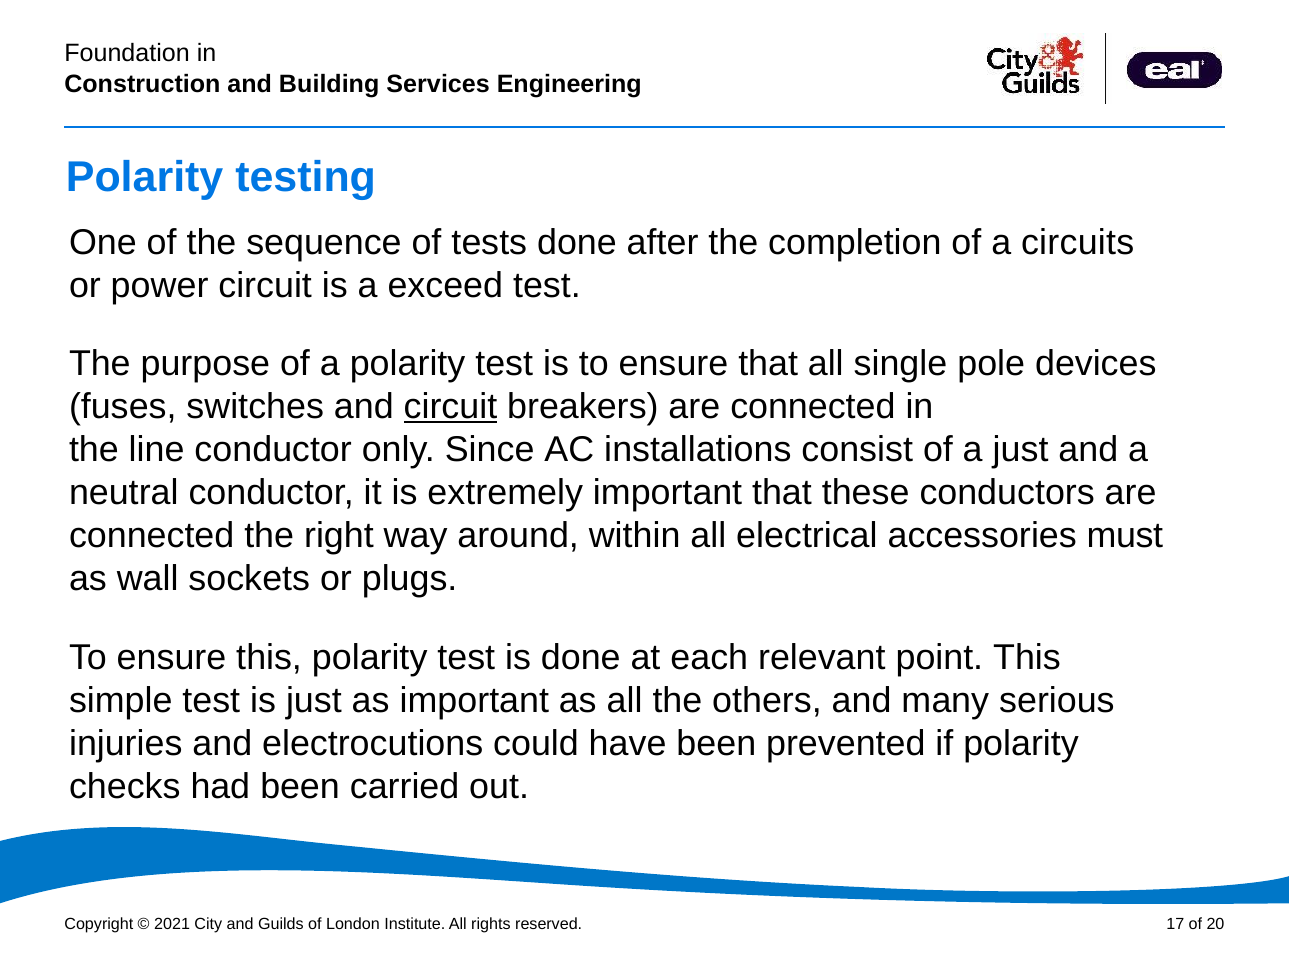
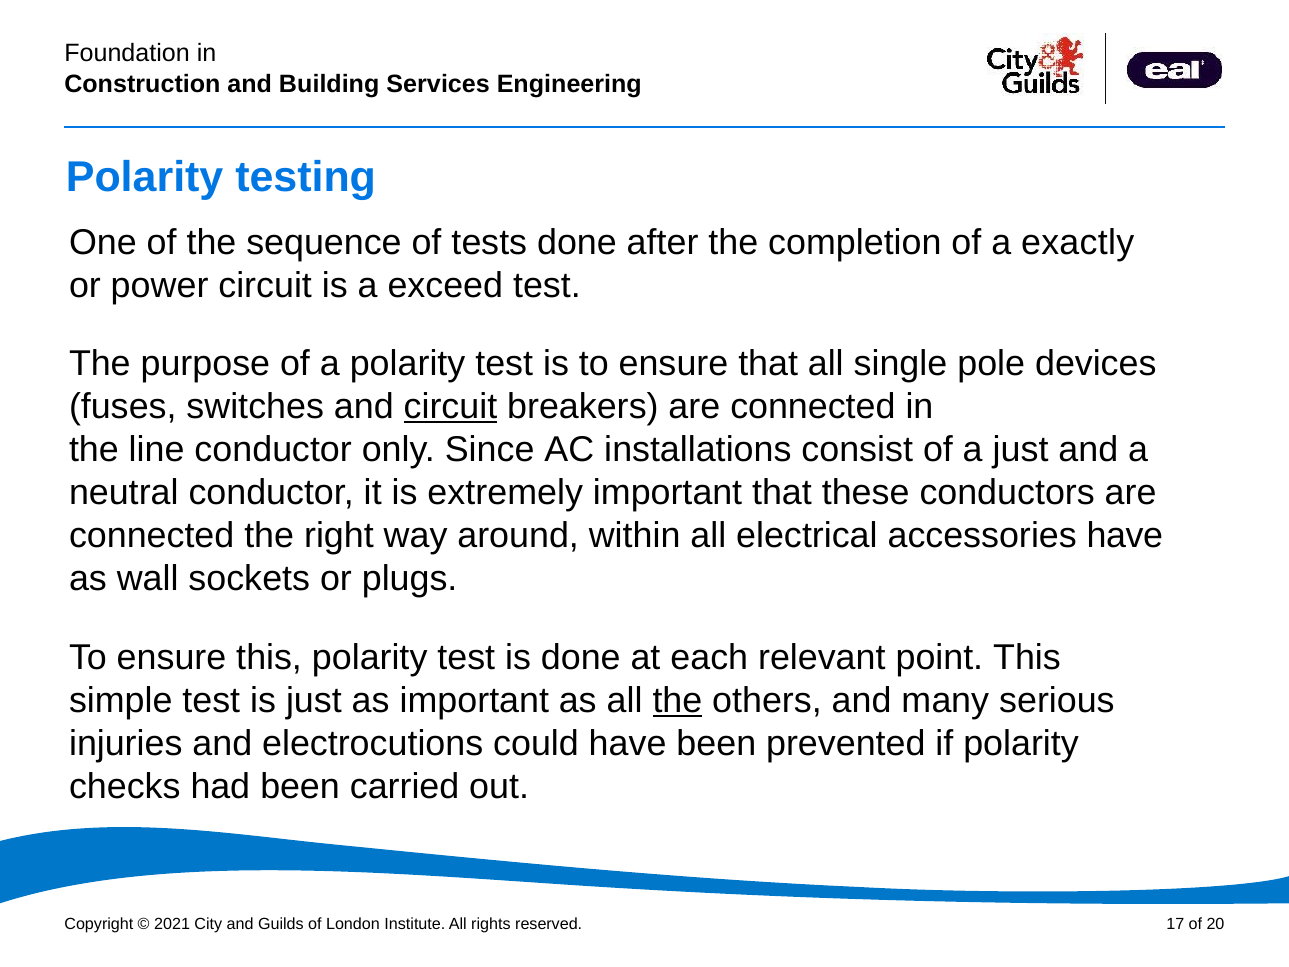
circuits: circuits -> exactly
accessories must: must -> have
the at (677, 701) underline: none -> present
